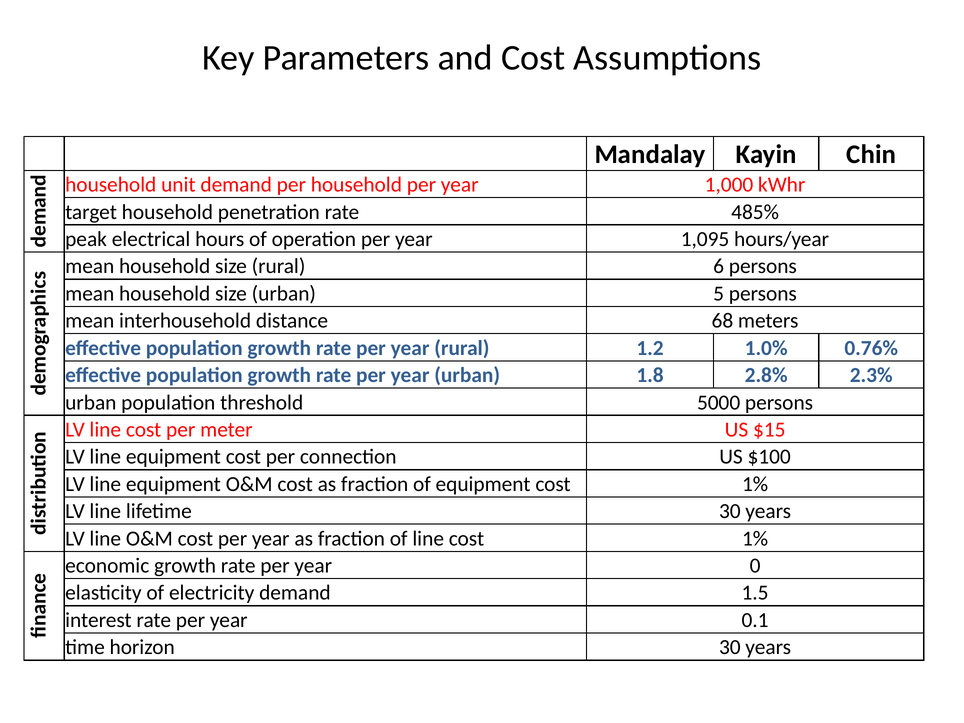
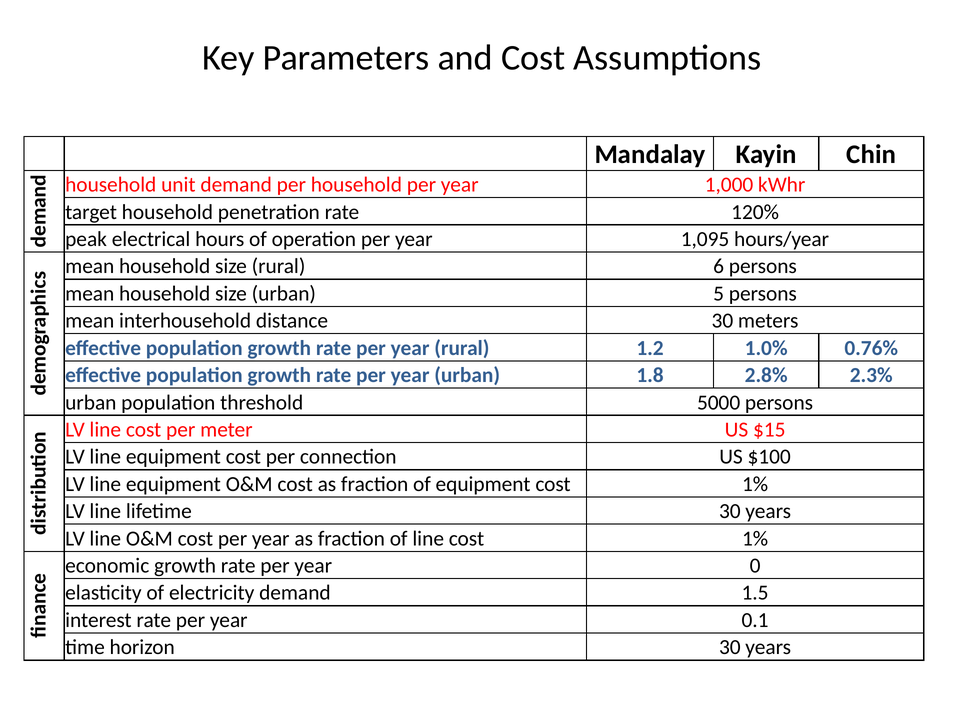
485%: 485% -> 120%
distance 68: 68 -> 30
